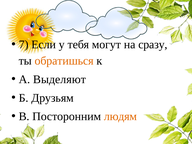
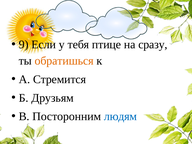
7: 7 -> 9
могут: могут -> птице
Выделяют: Выделяют -> Стремится
людям colour: orange -> blue
